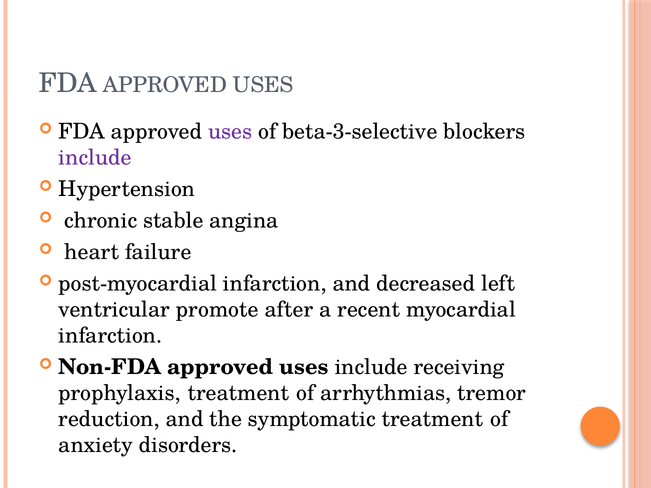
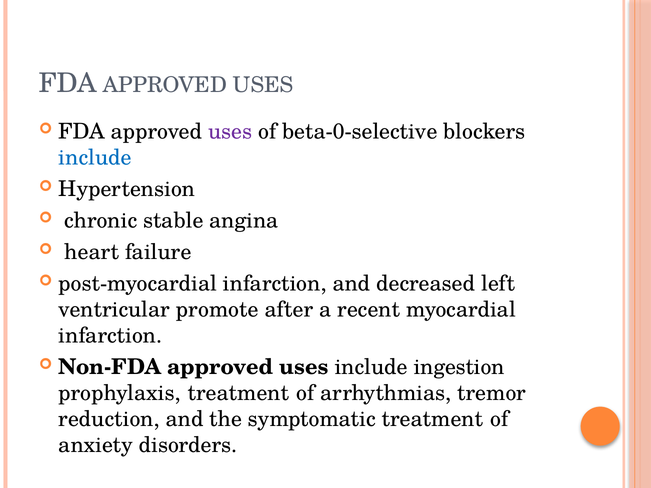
beta-3-selective: beta-3-selective -> beta-0-selective
include at (95, 158) colour: purple -> blue
receiving: receiving -> ingestion
